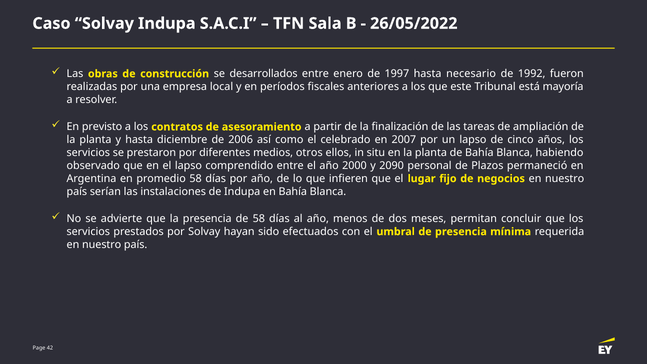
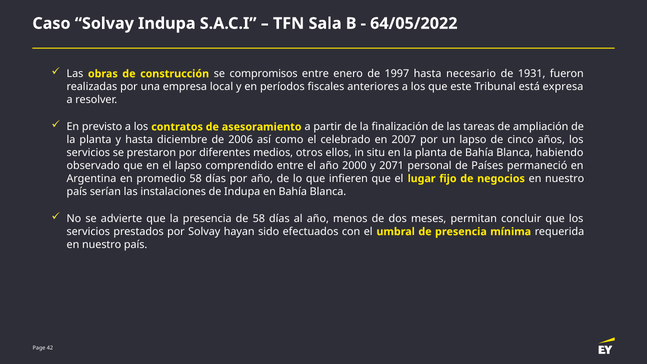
26/05/2022: 26/05/2022 -> 64/05/2022
desarrollados: desarrollados -> compromisos
1992: 1992 -> 1931
mayoría: mayoría -> expresa
2090: 2090 -> 2071
Plazos: Plazos -> Países
